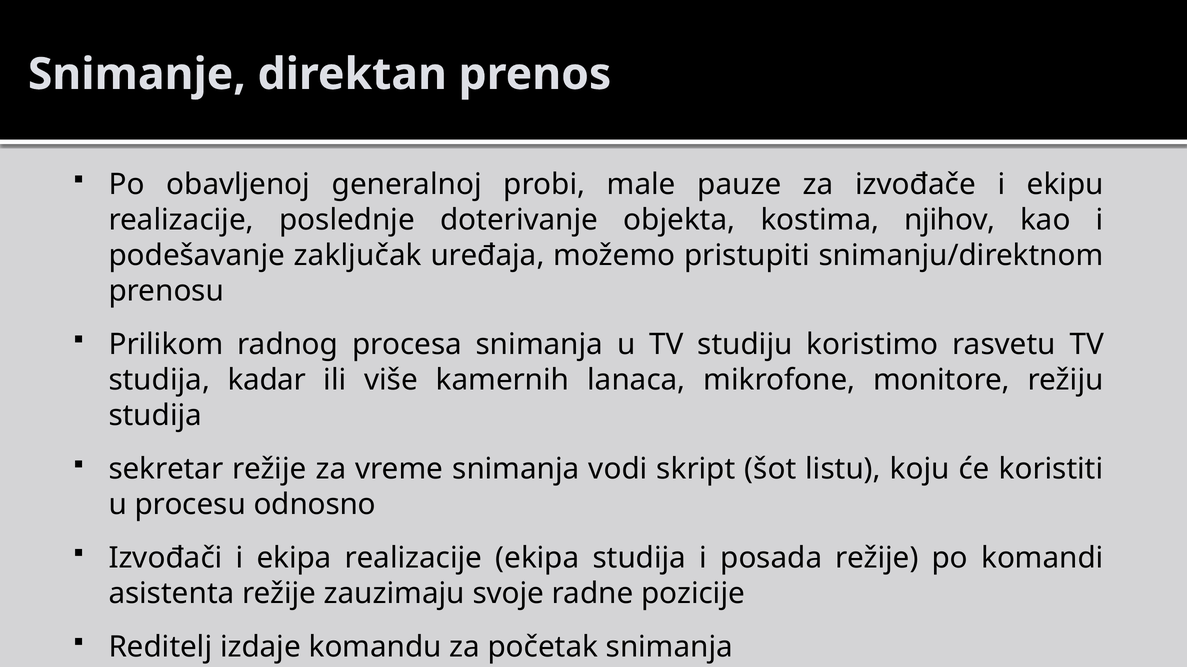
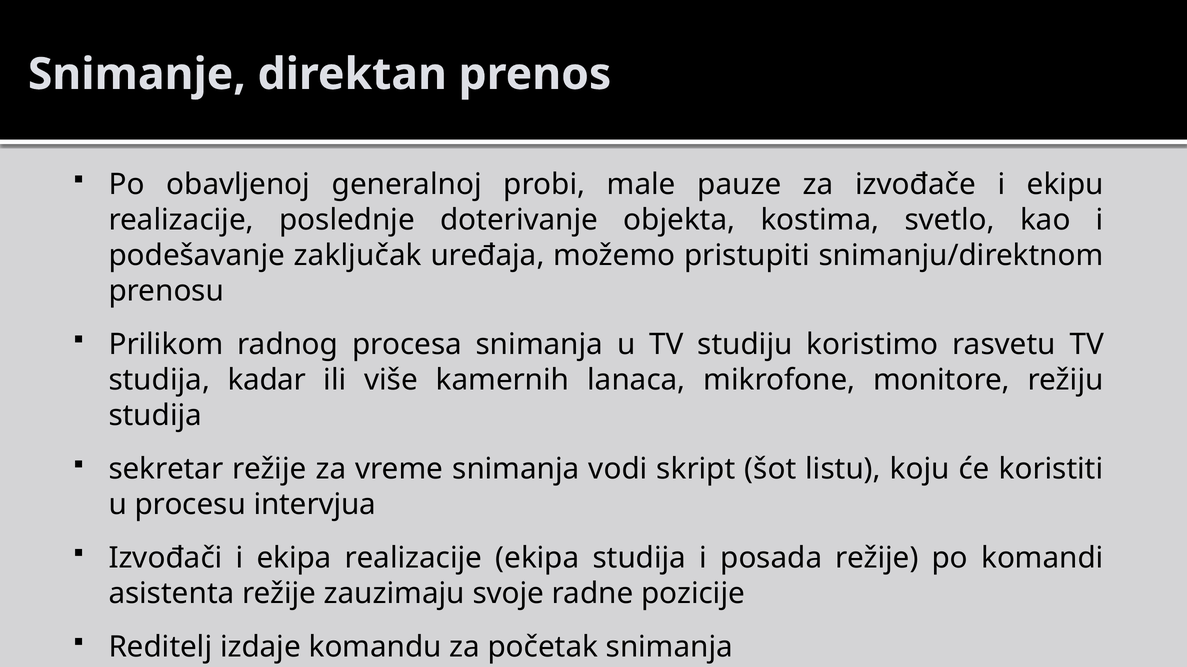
njihov: njihov -> svetlo
odnosno: odnosno -> intervjua
